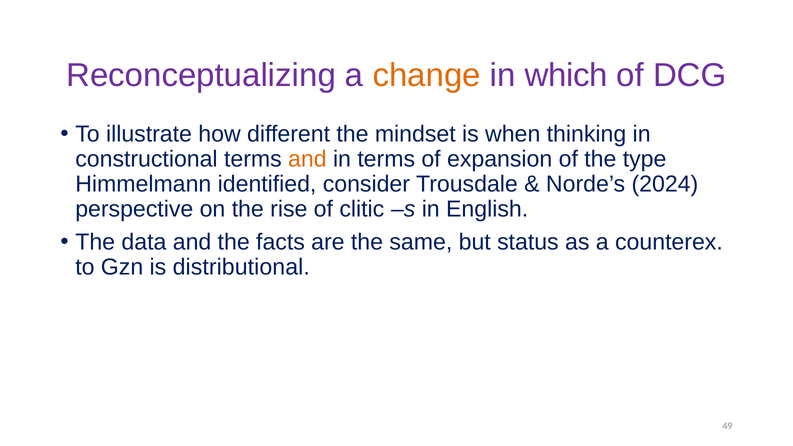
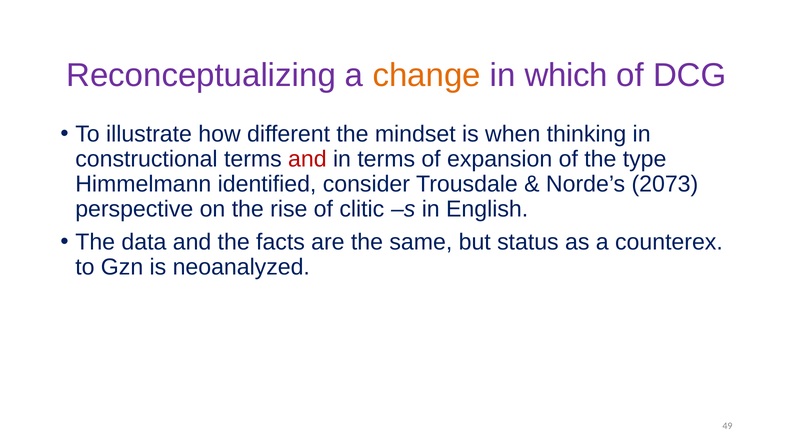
and at (307, 159) colour: orange -> red
2024: 2024 -> 2073
distributional: distributional -> neoanalyzed
